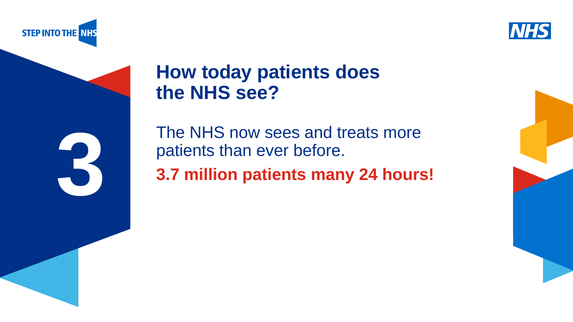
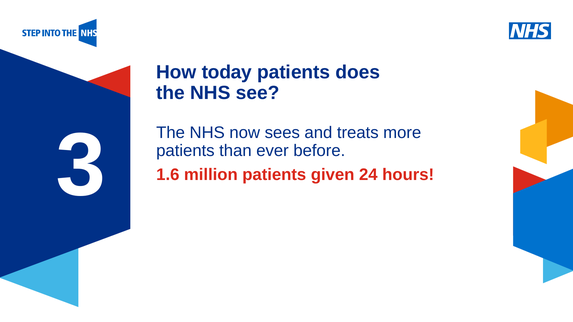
3.7: 3.7 -> 1.6
many: many -> given
